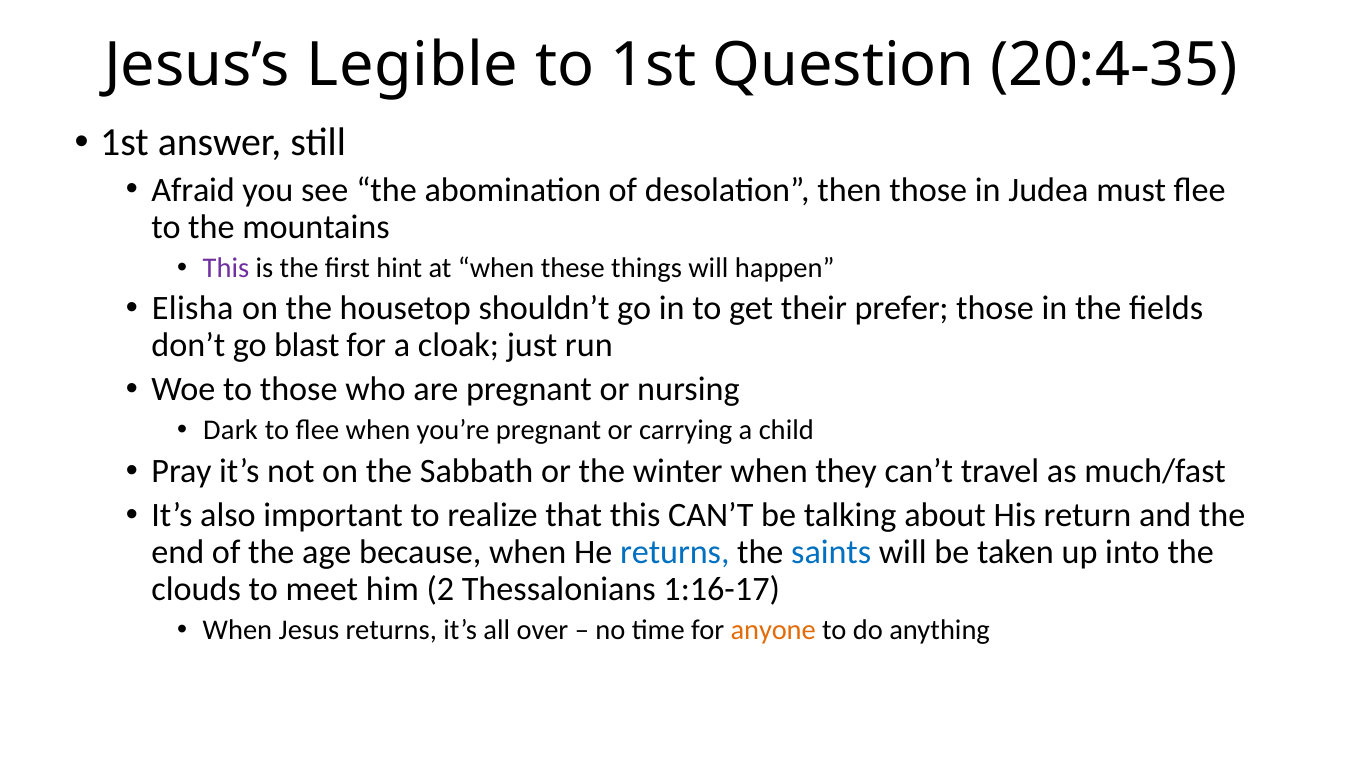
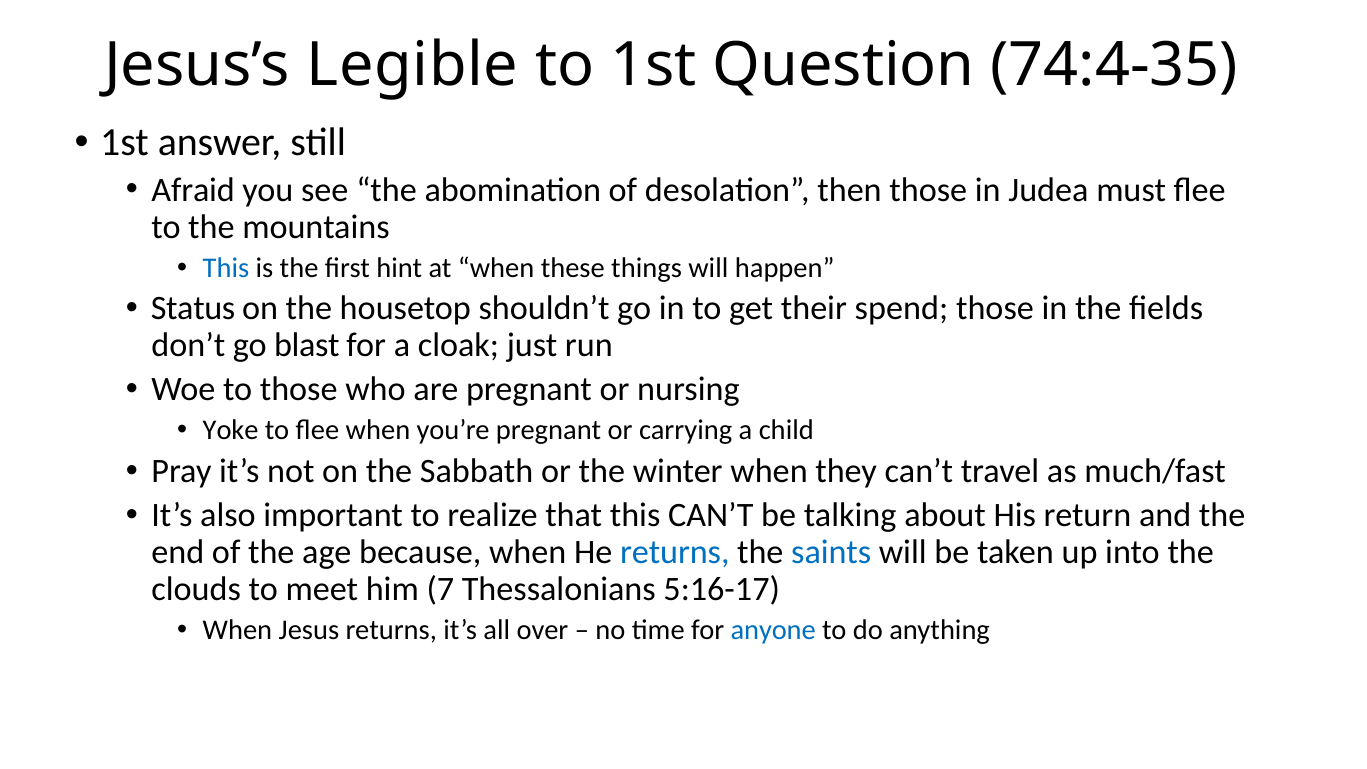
20:4-35: 20:4-35 -> 74:4-35
This at (226, 268) colour: purple -> blue
Elisha: Elisha -> Status
prefer: prefer -> spend
Dark: Dark -> Yoke
2: 2 -> 7
1:16-17: 1:16-17 -> 5:16-17
anyone colour: orange -> blue
